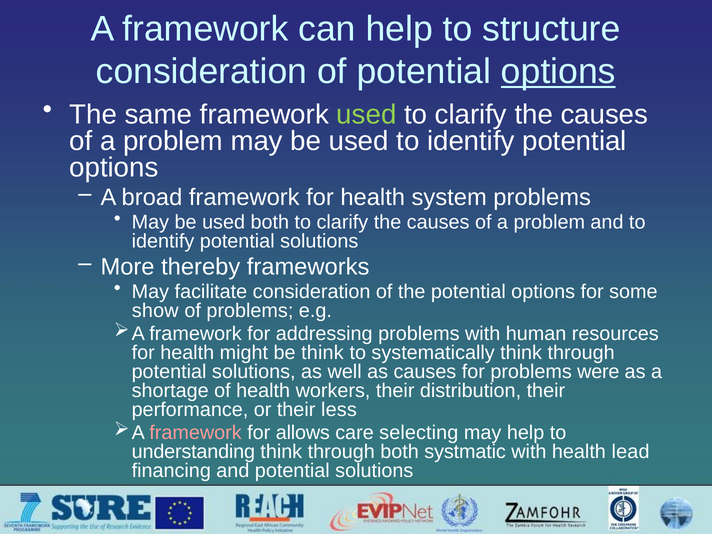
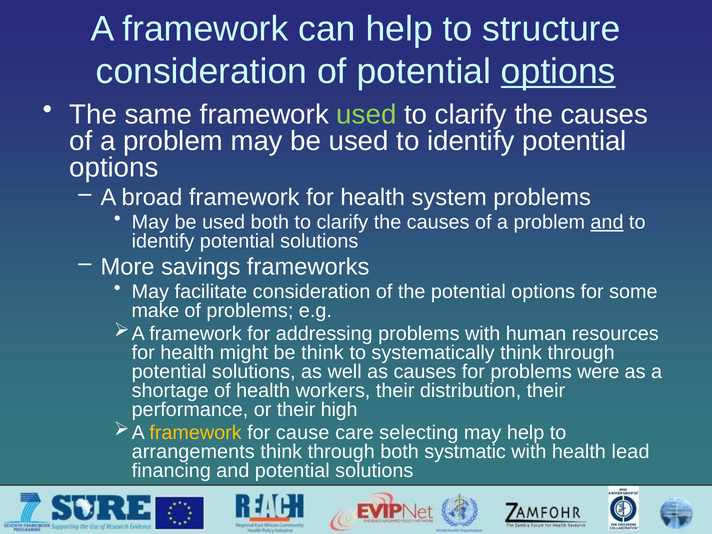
and at (607, 222) underline: none -> present
thereby: thereby -> savings
show: show -> make
less: less -> high
framework at (196, 433) colour: pink -> yellow
allows: allows -> cause
understanding: understanding -> arrangements
